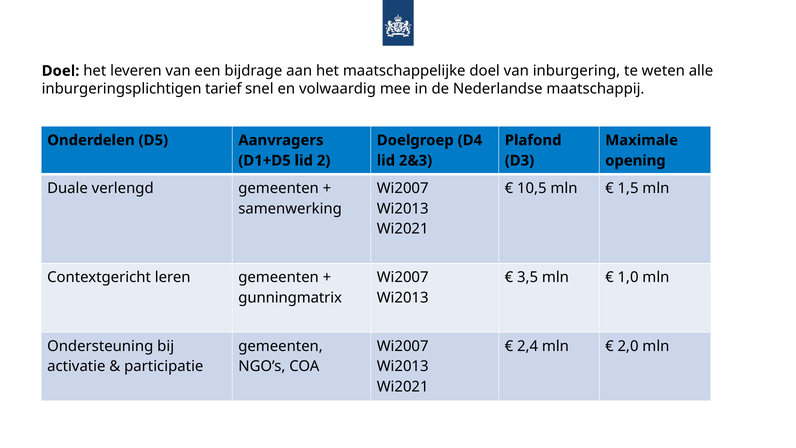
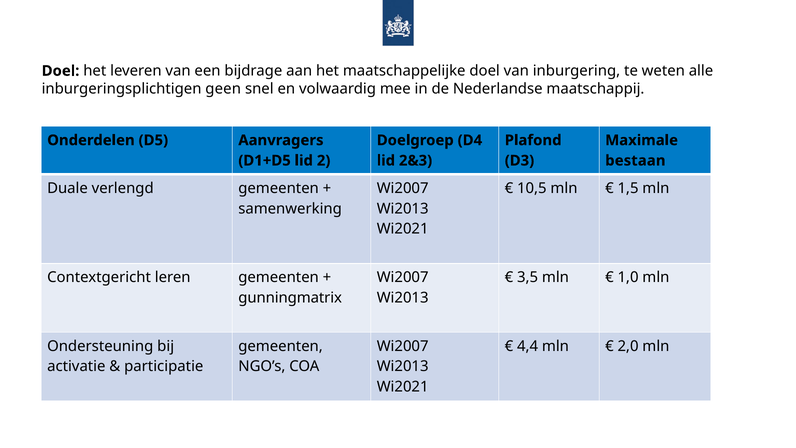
tarief: tarief -> geen
opening: opening -> bestaan
2,4: 2,4 -> 4,4
